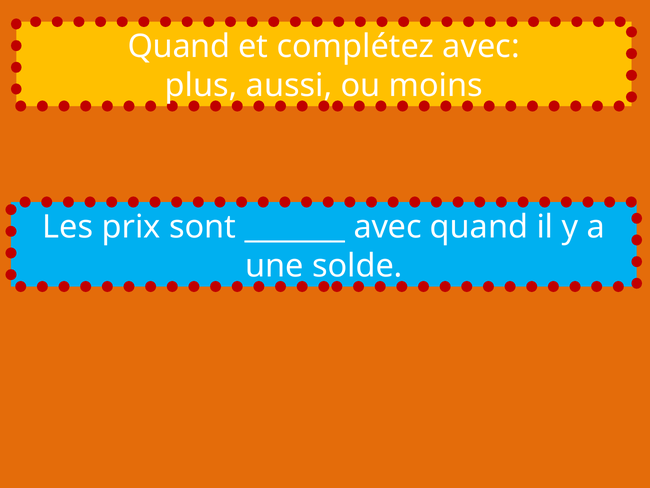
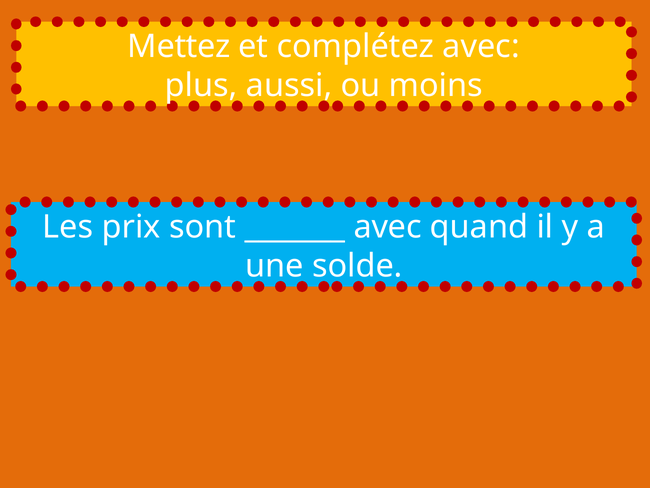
Quand at (179, 47): Quand -> Mettez
